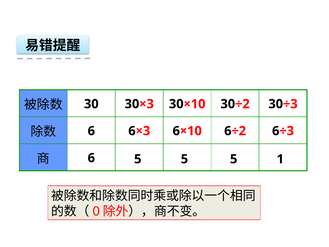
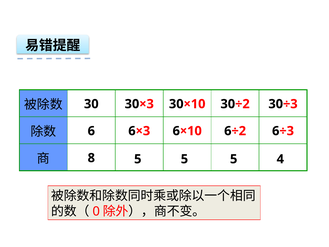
6 at (91, 158): 6 -> 8
1: 1 -> 4
